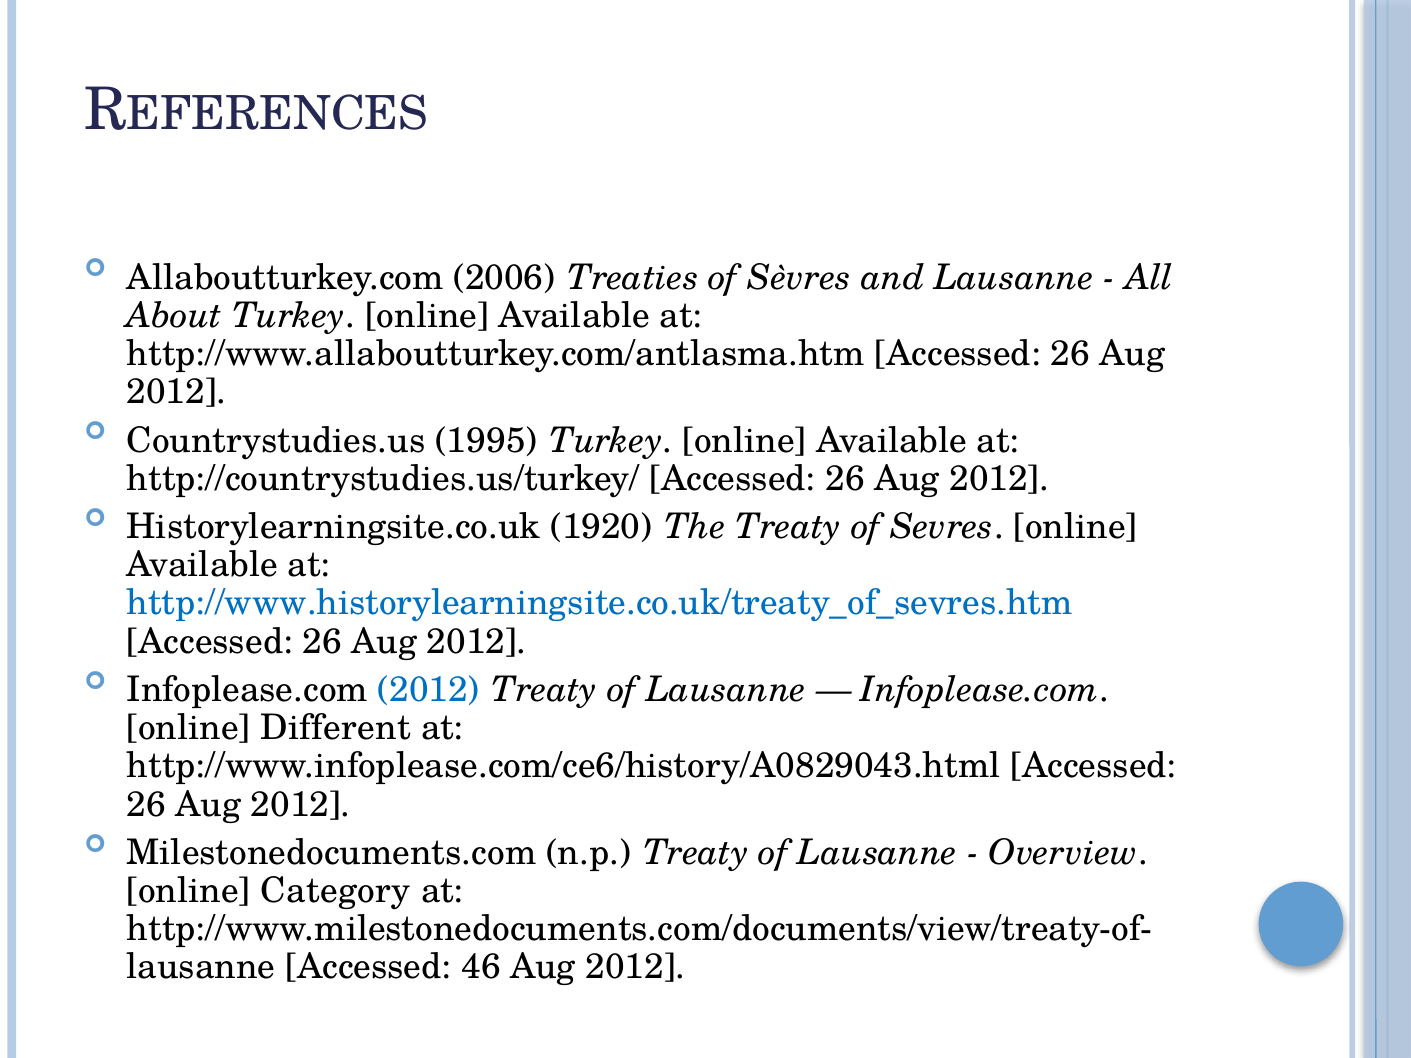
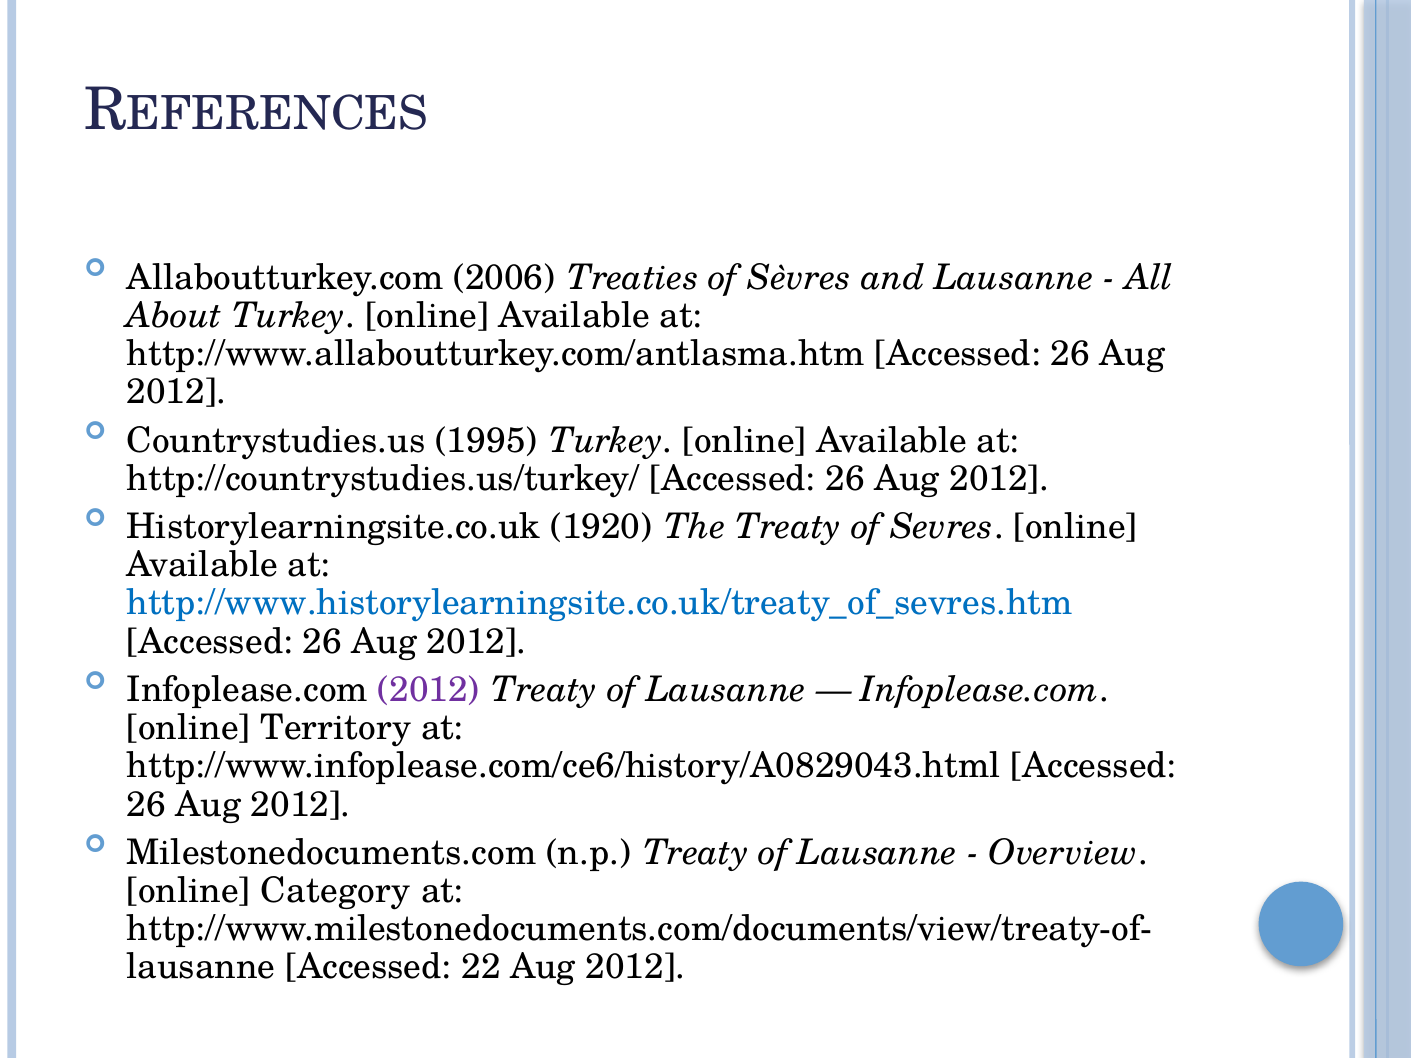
2012 at (429, 690) colour: blue -> purple
Different: Different -> Territory
46: 46 -> 22
